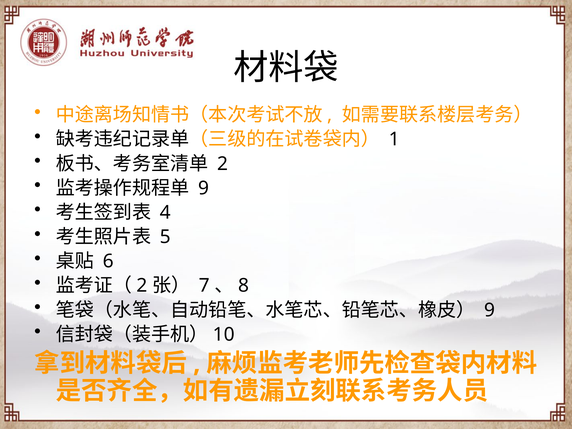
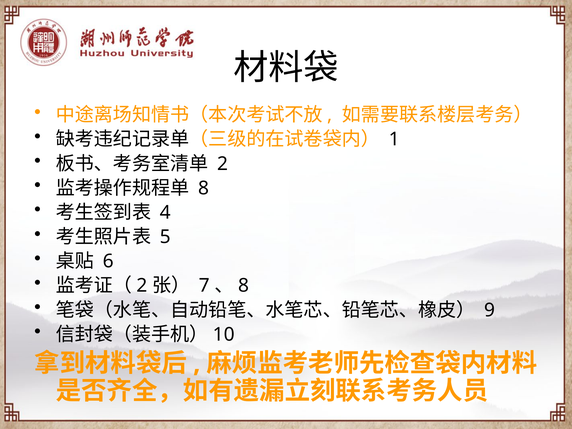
9 at (203, 188): 9 -> 8
